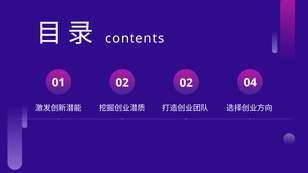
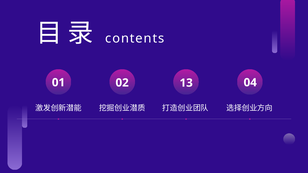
02 02: 02 -> 13
